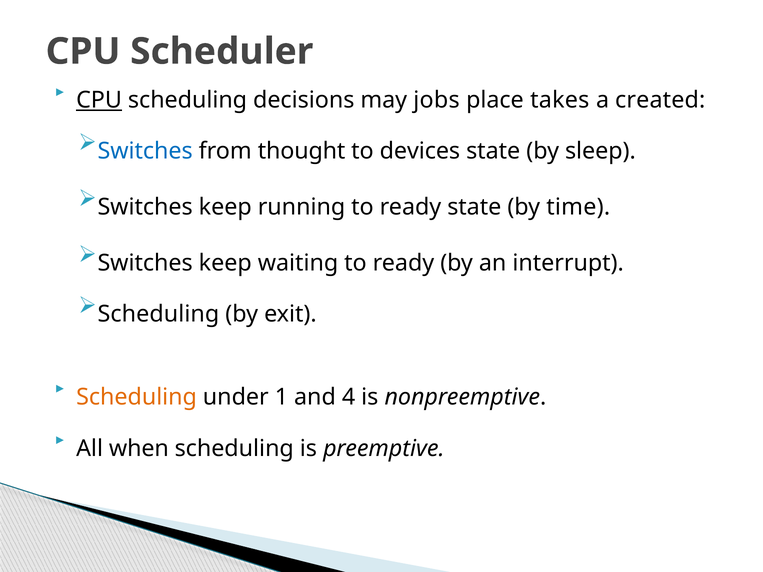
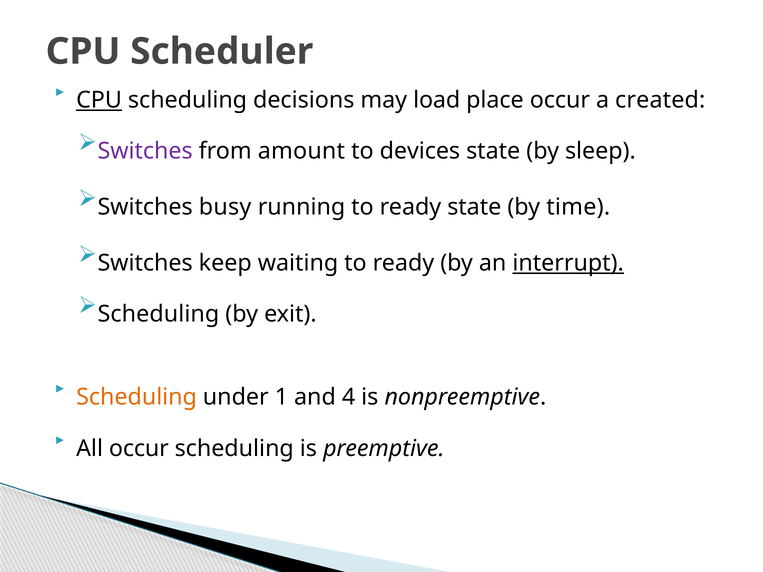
jobs: jobs -> load
place takes: takes -> occur
Switches at (145, 151) colour: blue -> purple
thought: thought -> amount
keep at (225, 207): keep -> busy
interrupt underline: none -> present
All when: when -> occur
